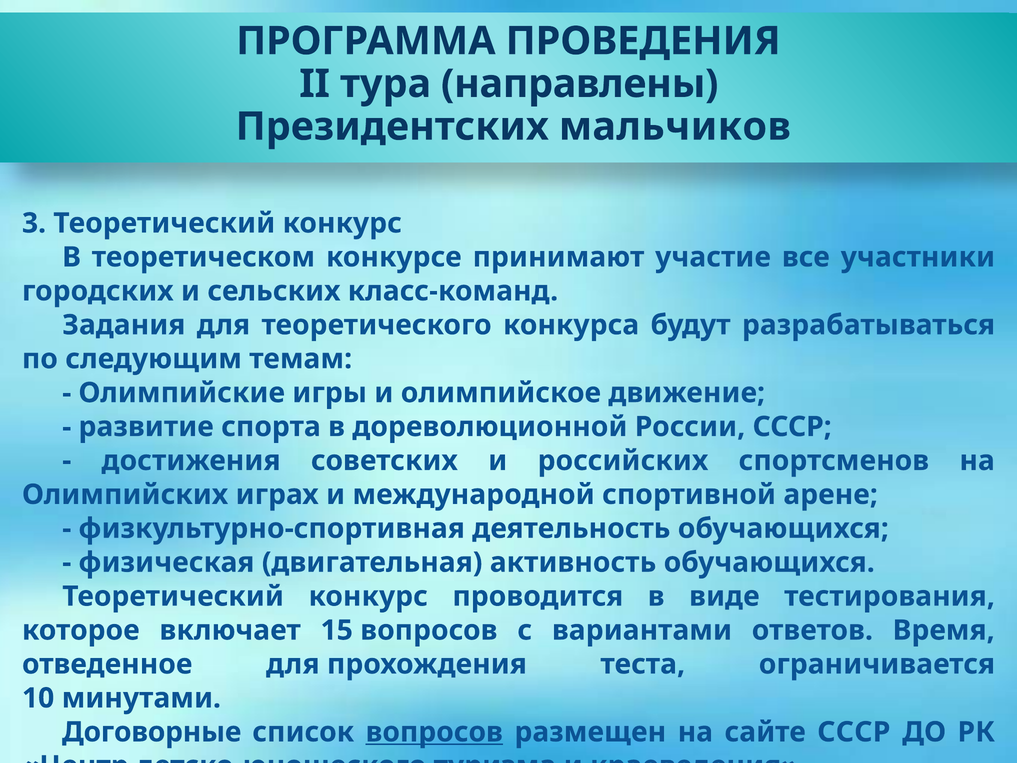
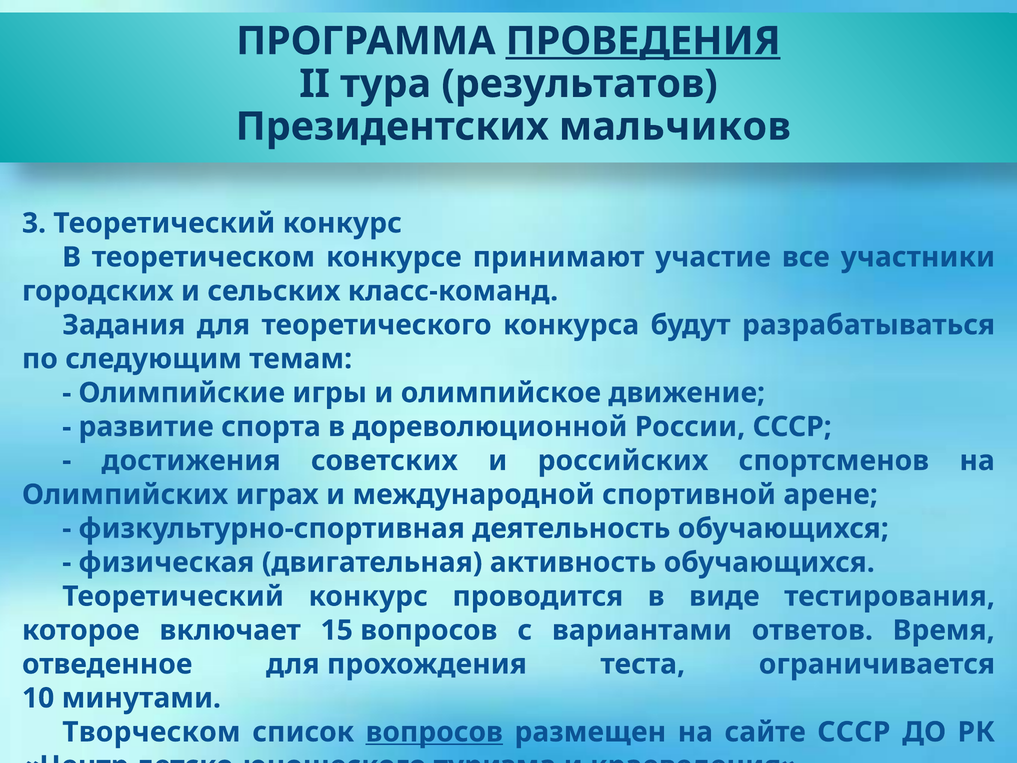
ПРОВЕДЕНИЯ underline: none -> present
направлены: направлены -> результатов
Договорные: Договорные -> Творческом
